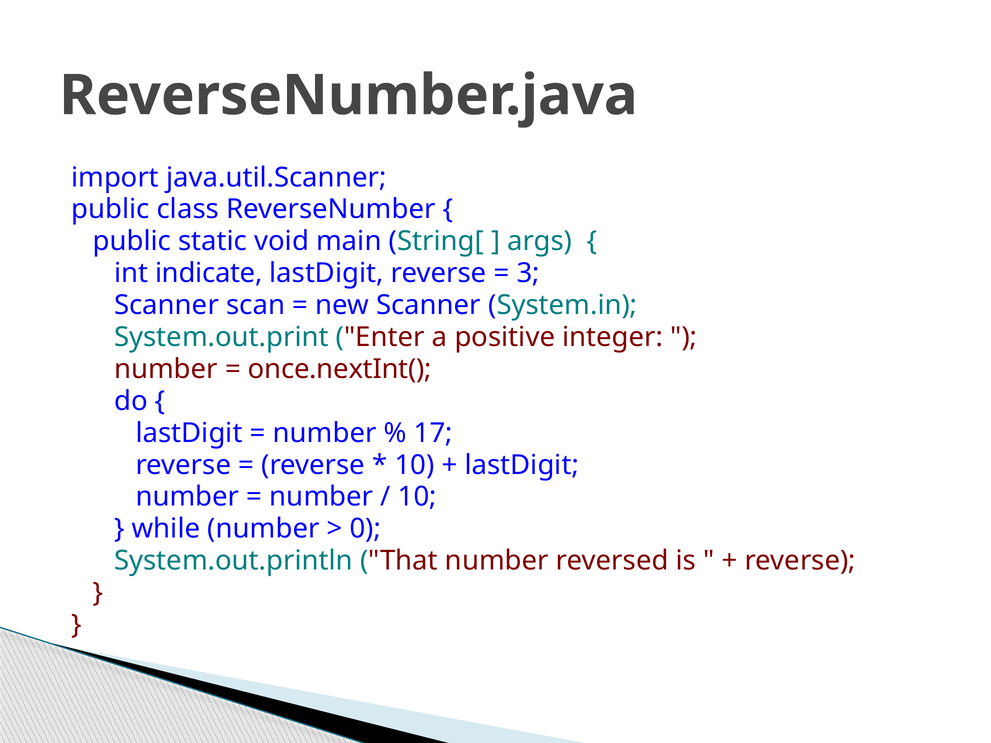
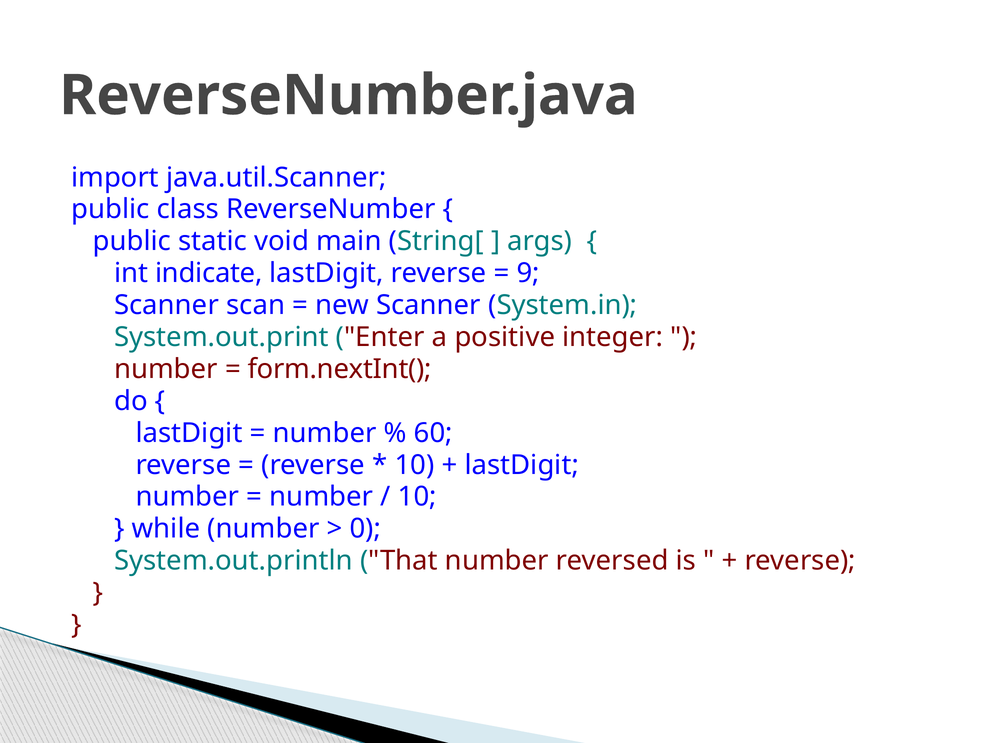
3: 3 -> 9
once.nextInt(: once.nextInt( -> form.nextInt(
17: 17 -> 60
